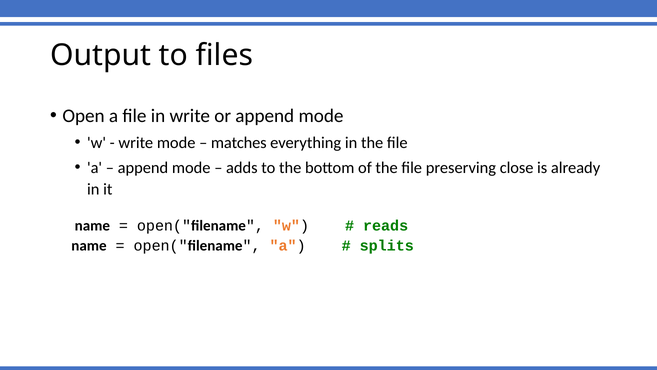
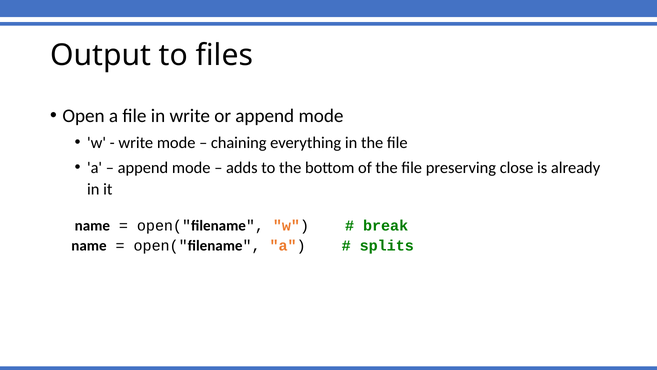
matches: matches -> chaining
reads: reads -> break
